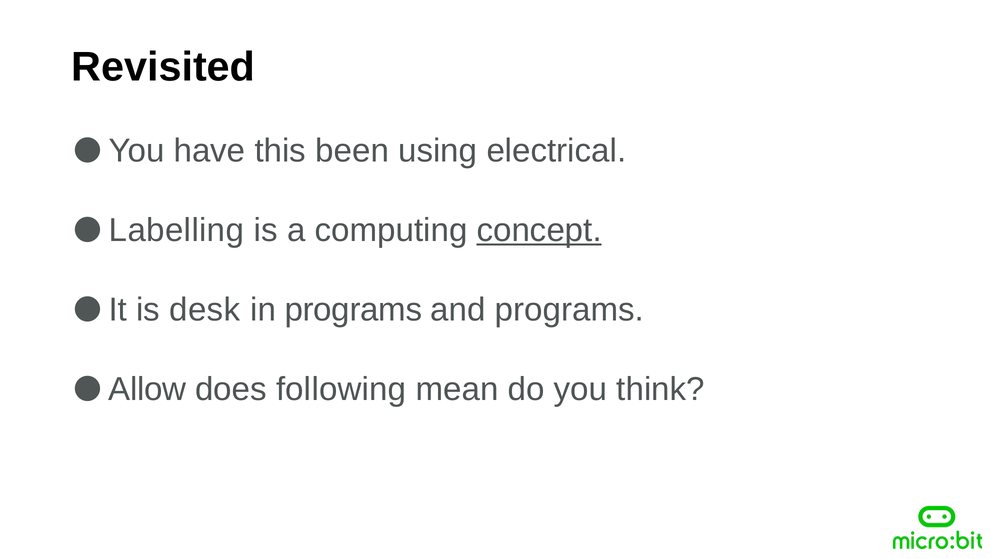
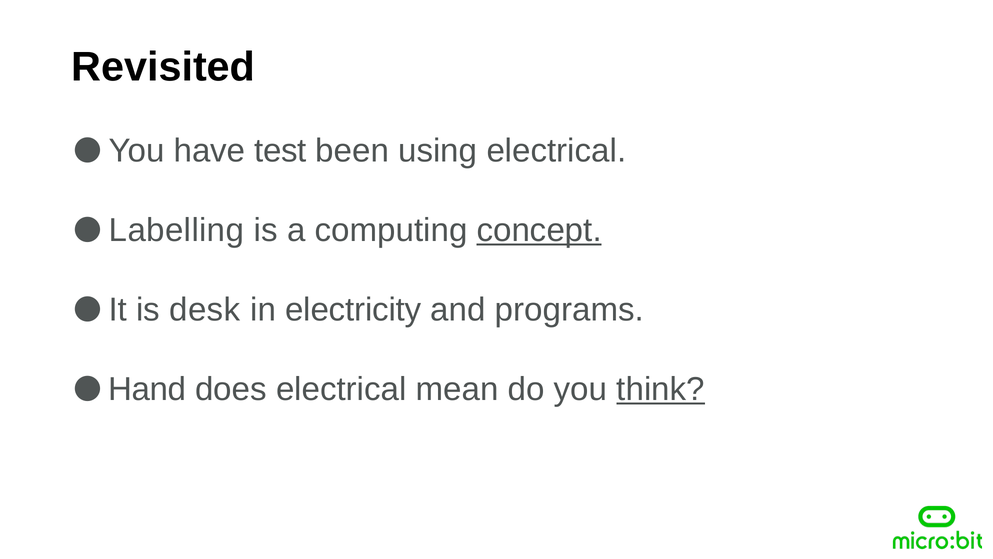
this: this -> test
in programs: programs -> electricity
Allow: Allow -> Hand
does following: following -> electrical
think underline: none -> present
